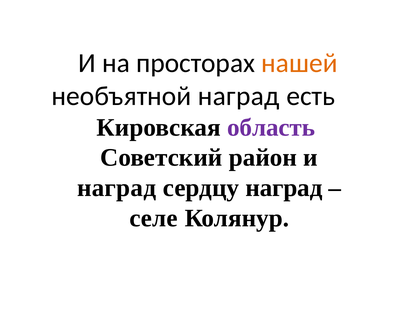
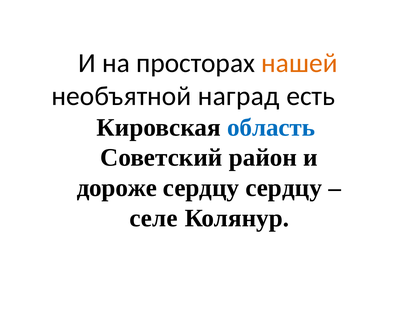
область colour: purple -> blue
наград at (117, 188): наград -> дороже
сердцу наград: наград -> сердцу
